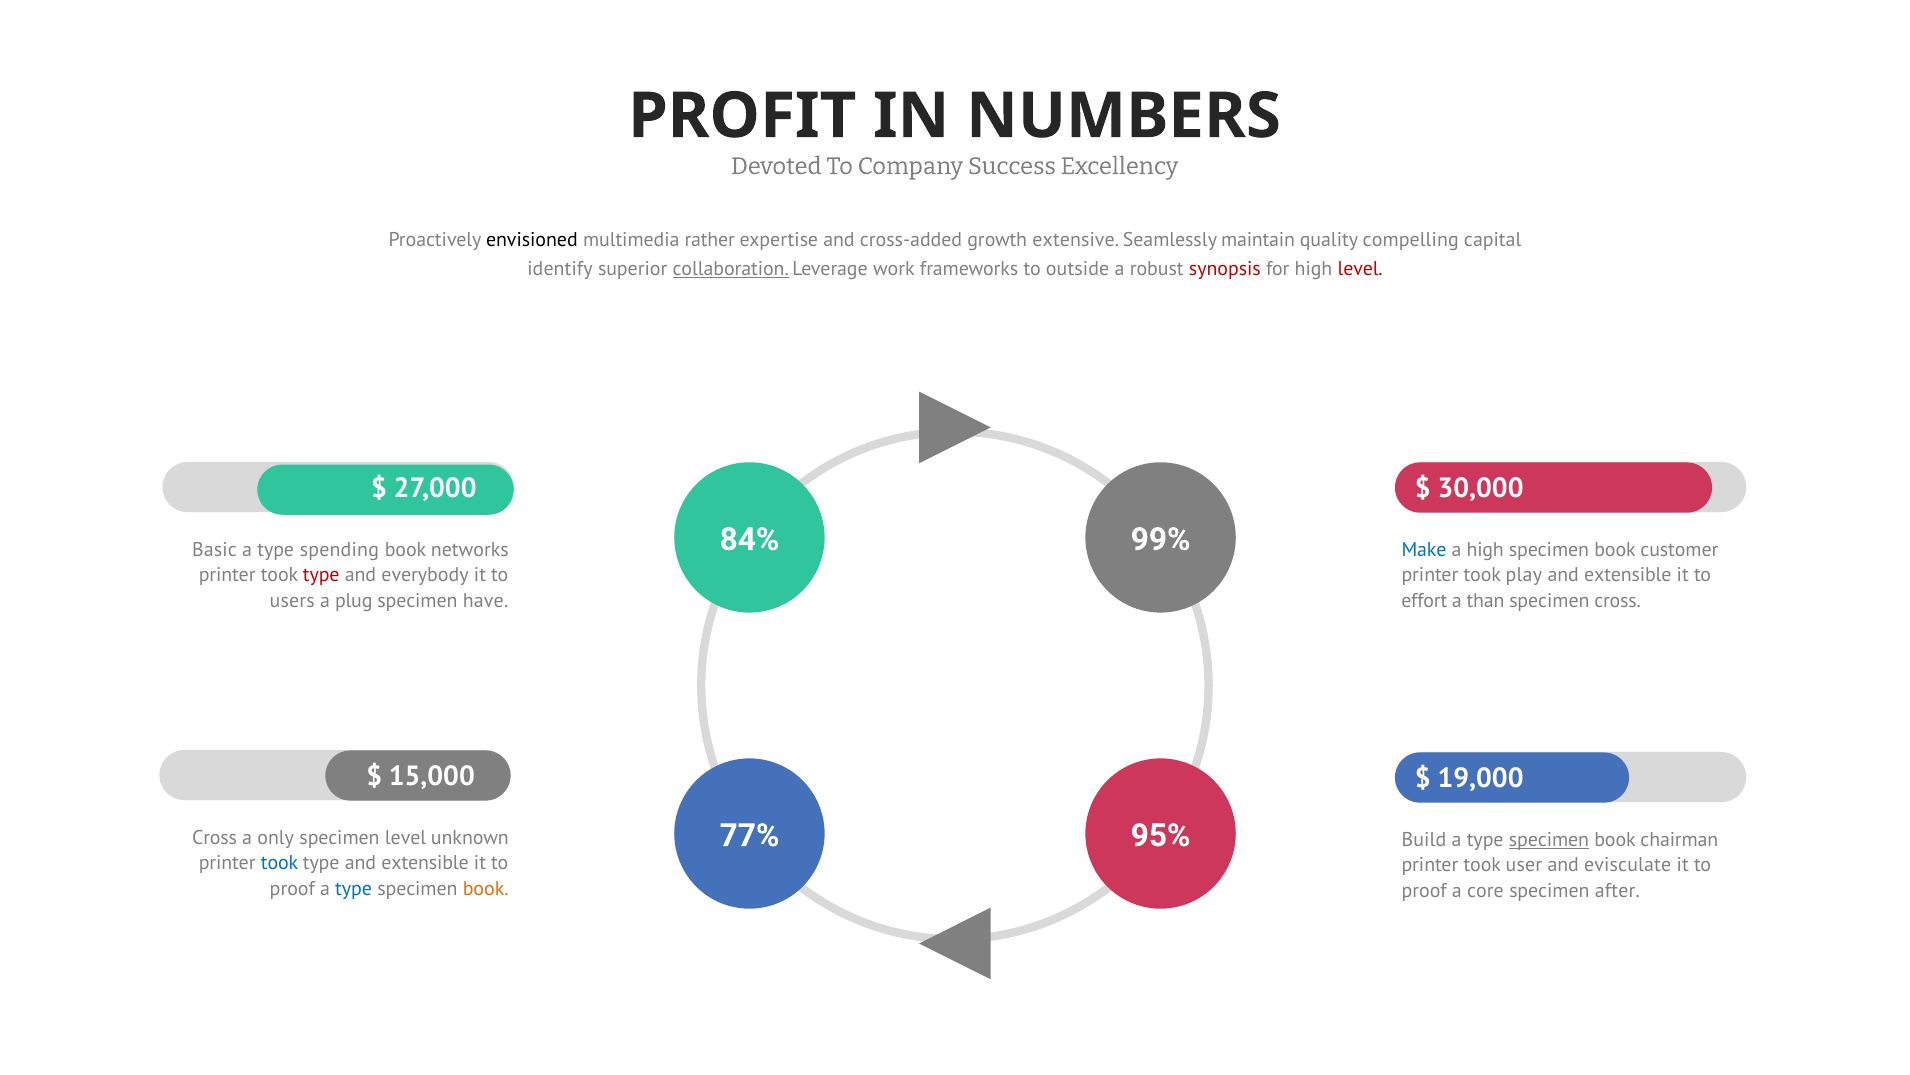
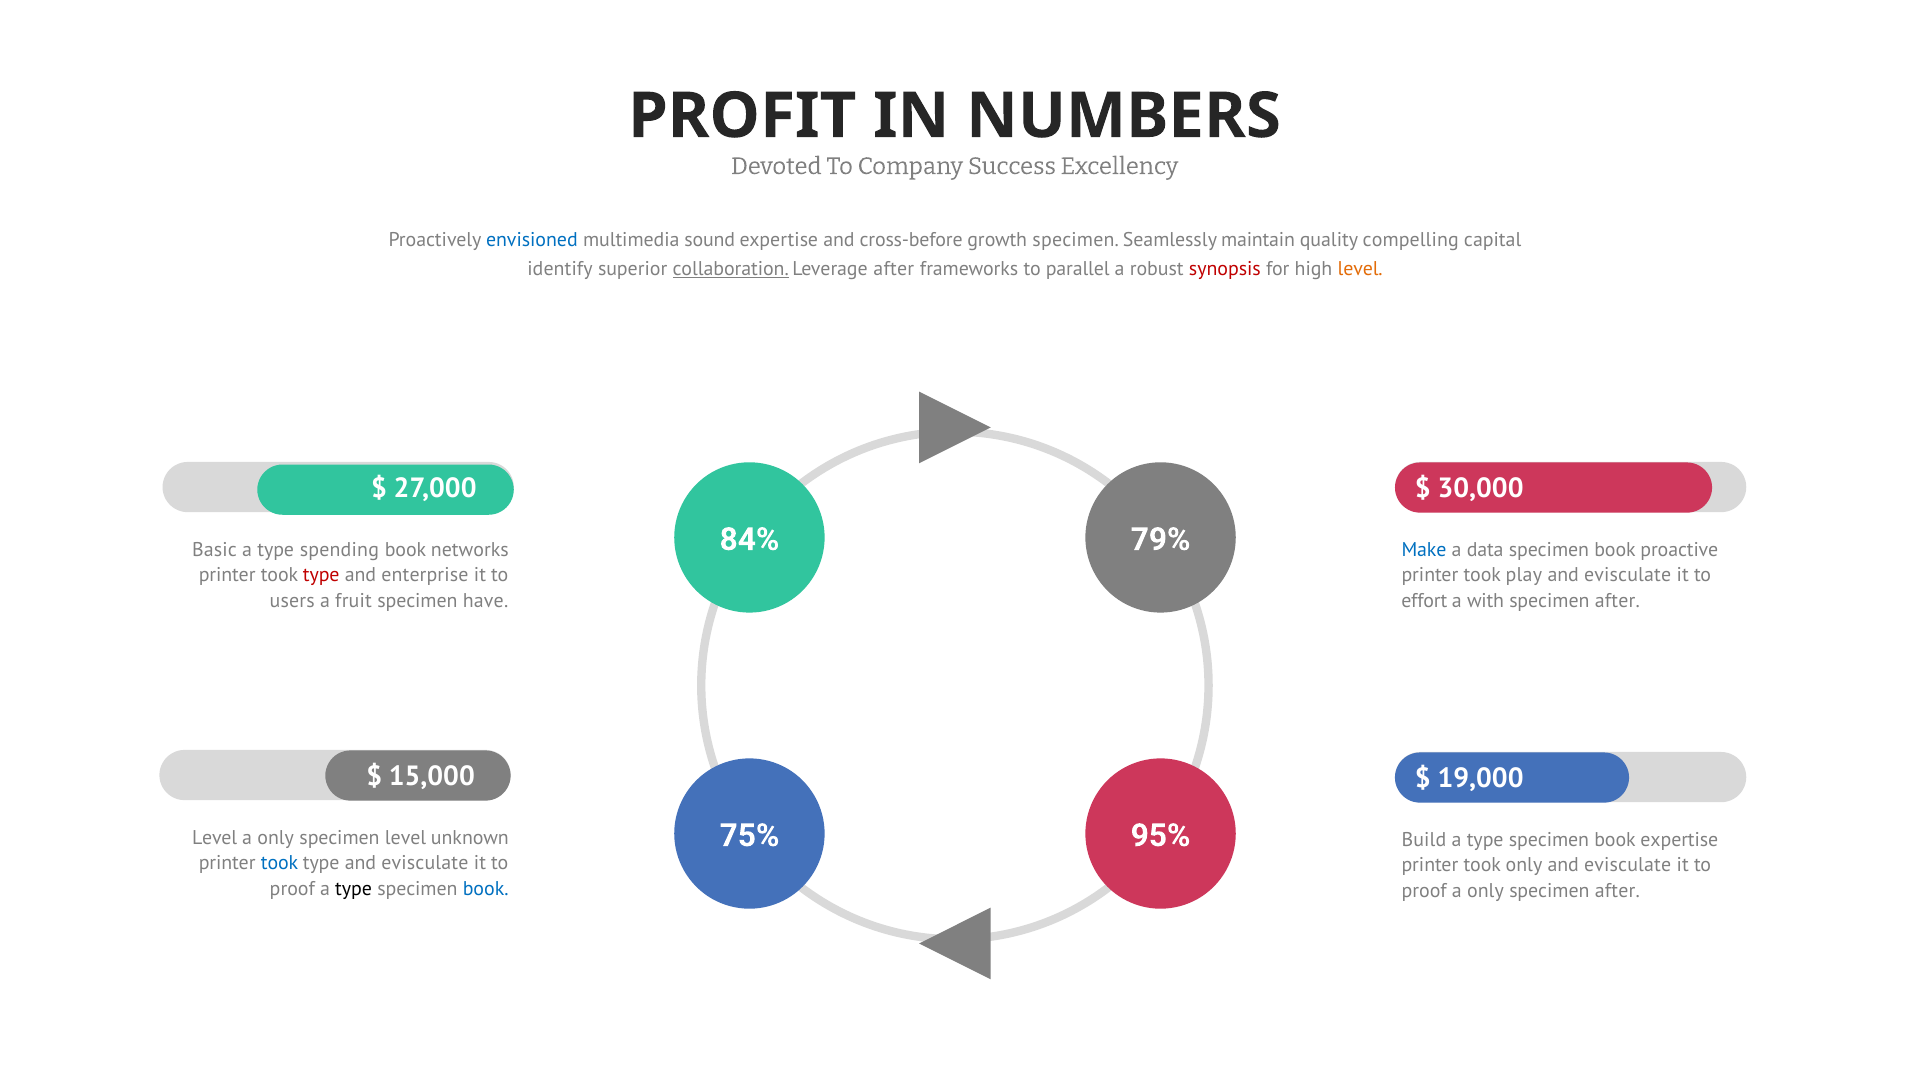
envisioned colour: black -> blue
rather: rather -> sound
cross-added: cross-added -> cross-before
growth extensive: extensive -> specimen
Leverage work: work -> after
outside: outside -> parallel
level at (1360, 269) colour: red -> orange
99%: 99% -> 79%
a high: high -> data
customer: customer -> proactive
everybody: everybody -> enterprise
extensible at (1628, 575): extensible -> evisculate
plug: plug -> fruit
than: than -> with
cross at (1618, 600): cross -> after
77%: 77% -> 75%
Cross at (215, 837): Cross -> Level
specimen at (1549, 839) underline: present -> none
book chairman: chairman -> expertise
type and extensible: extensible -> evisculate
took user: user -> only
type at (354, 888) colour: blue -> black
book at (486, 888) colour: orange -> blue
core at (1485, 890): core -> only
